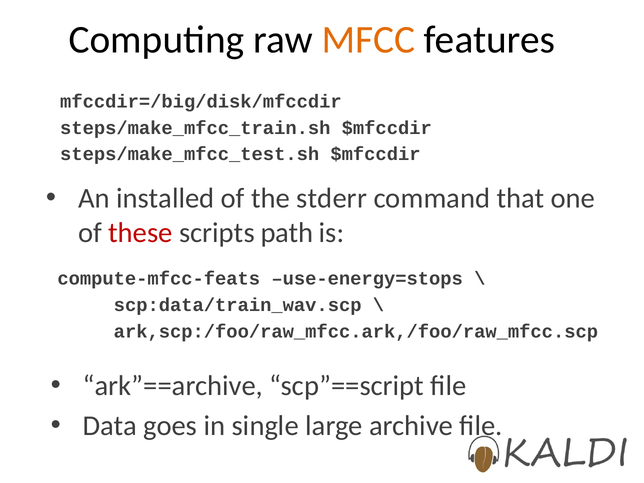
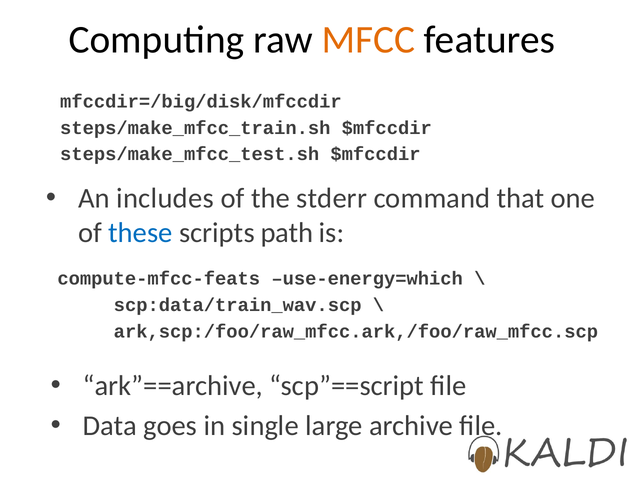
installed: installed -> includes
these colour: red -> blue
use-energy=stops: use-energy=stops -> use-energy=which
